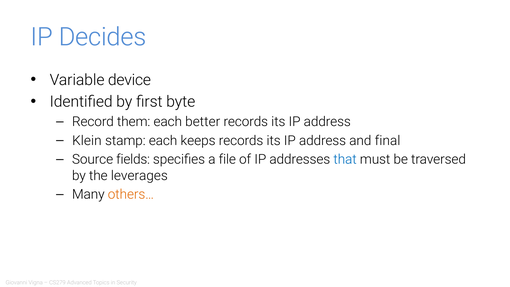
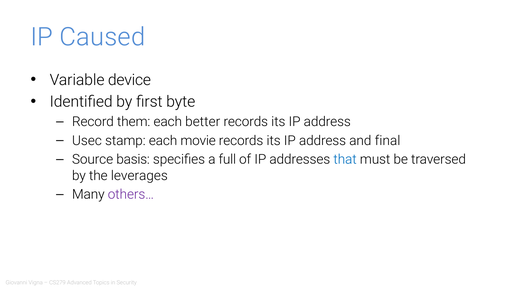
Decides: Decides -> Caused
Klein: Klein -> Usec
keeps: keeps -> movie
fields: fields -> basis
file: file -> full
others… colour: orange -> purple
